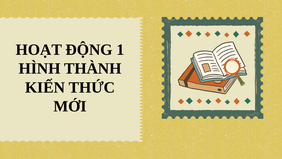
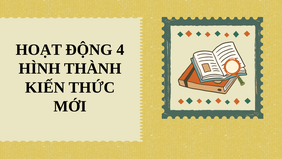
1: 1 -> 4
